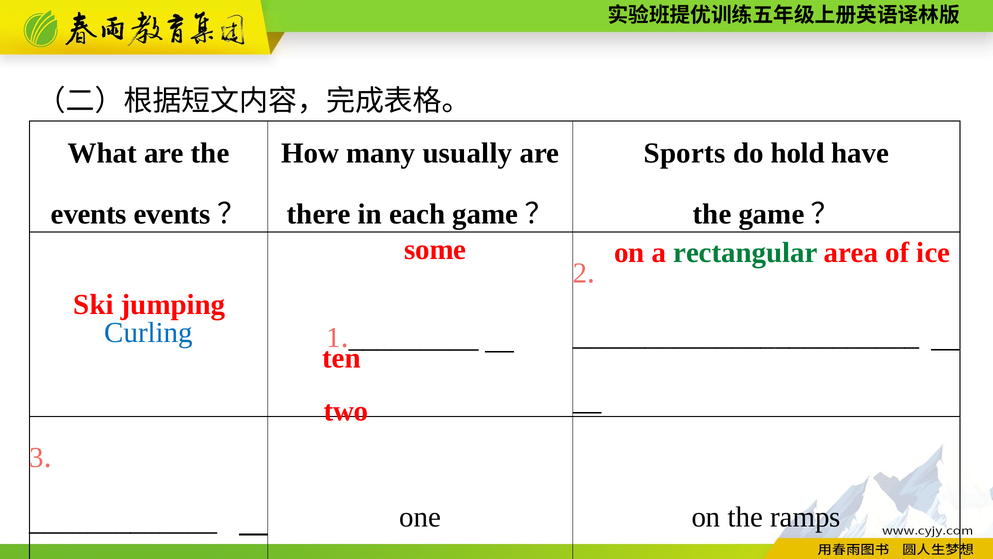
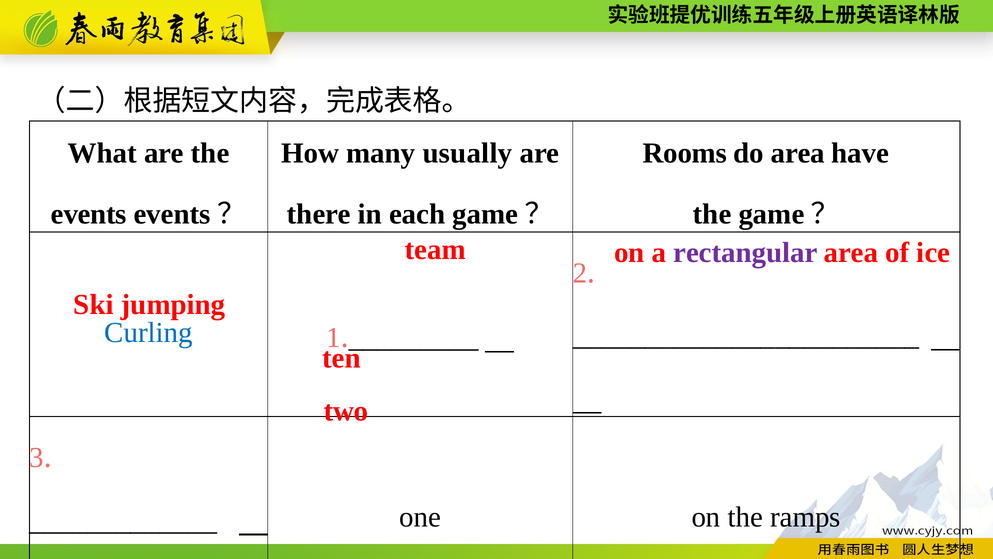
Sports: Sports -> Rooms
do hold: hold -> area
some: some -> team
rectangular colour: green -> purple
